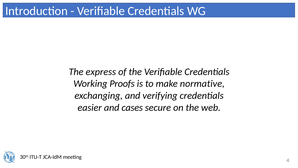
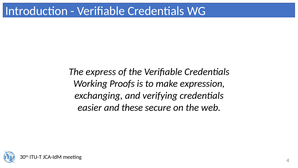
normative: normative -> expression
cases: cases -> these
